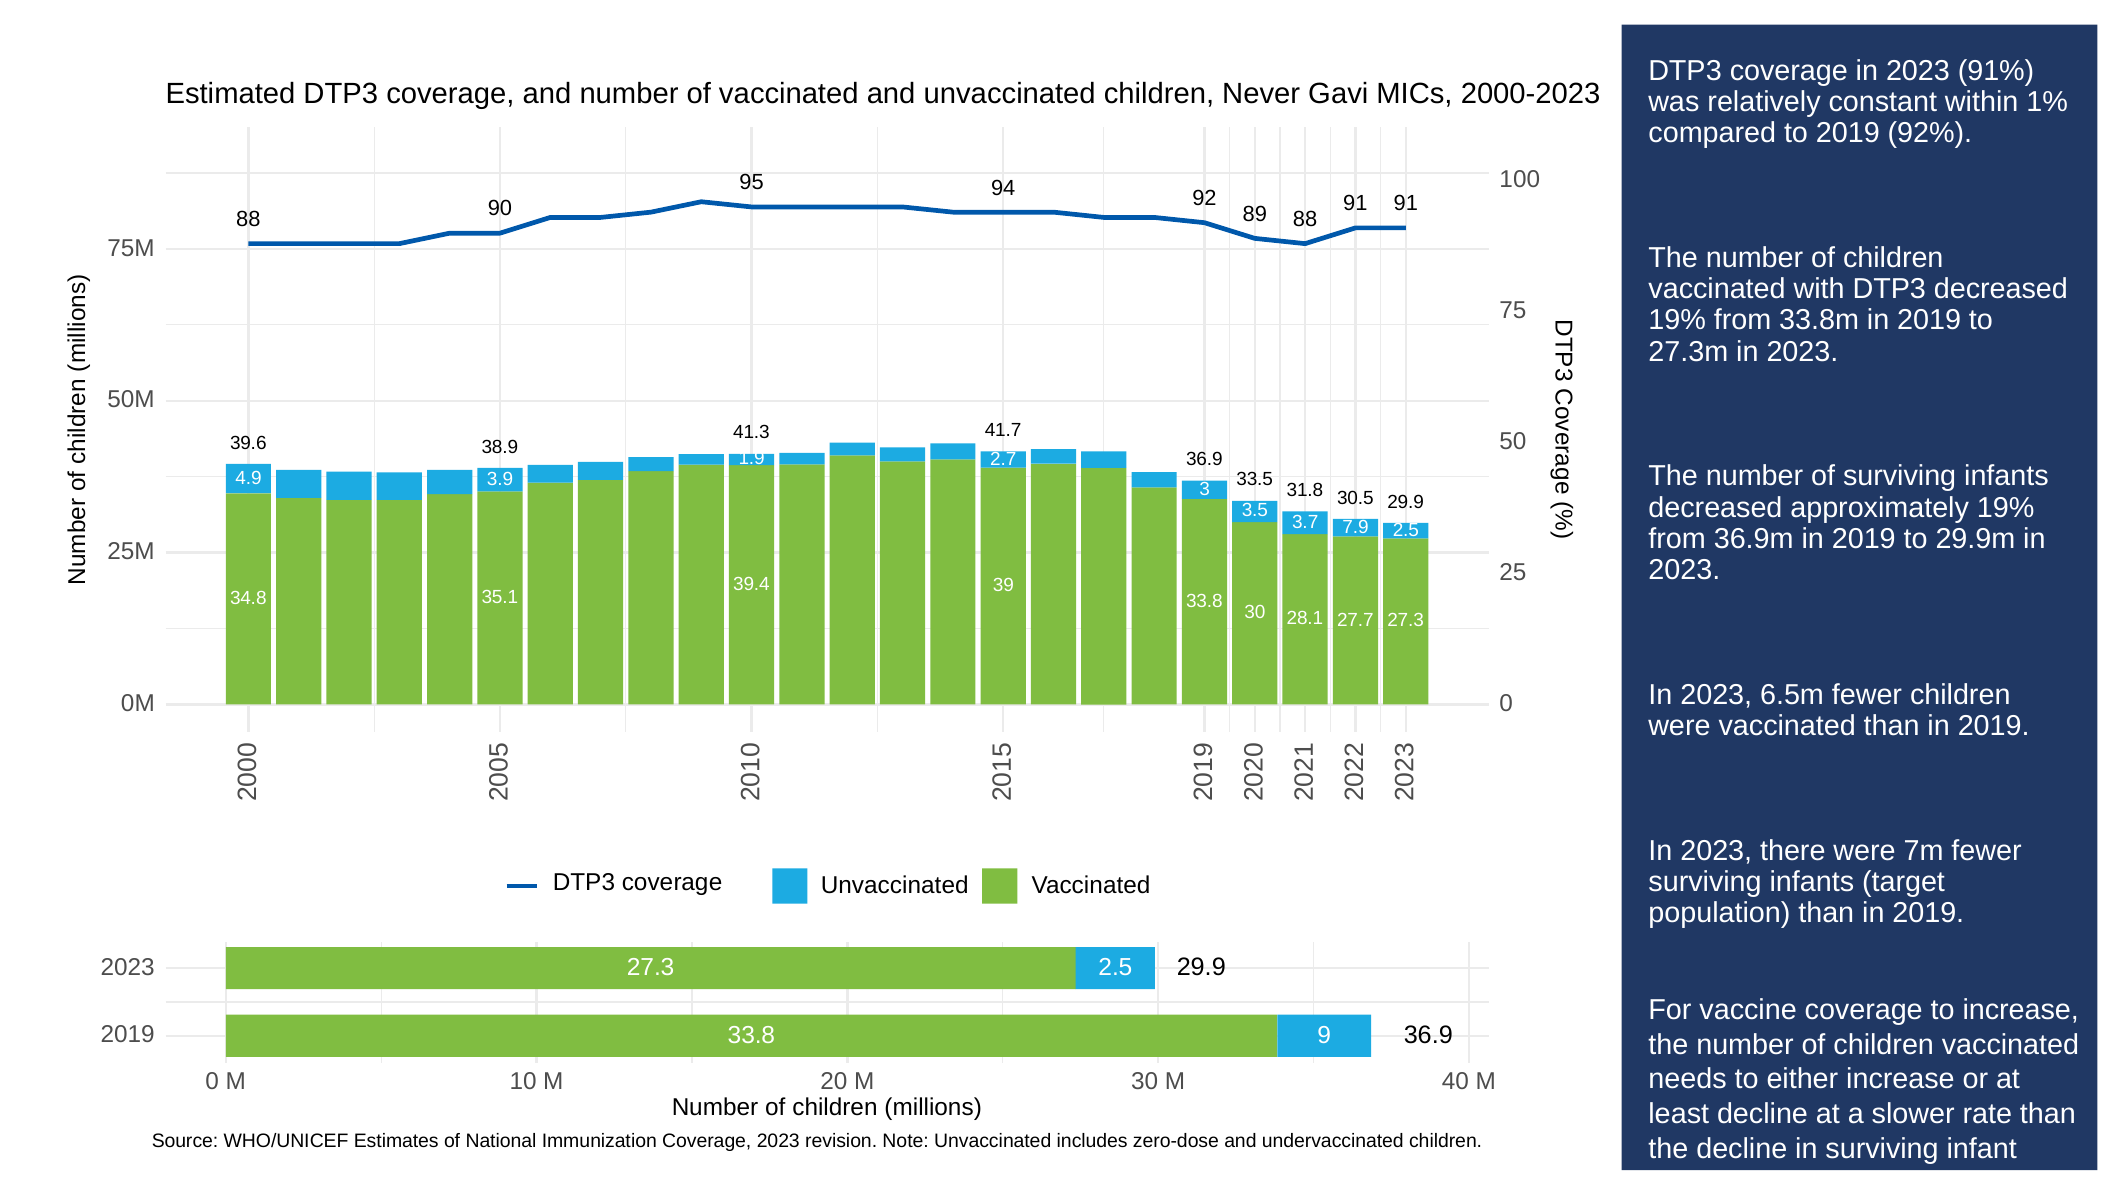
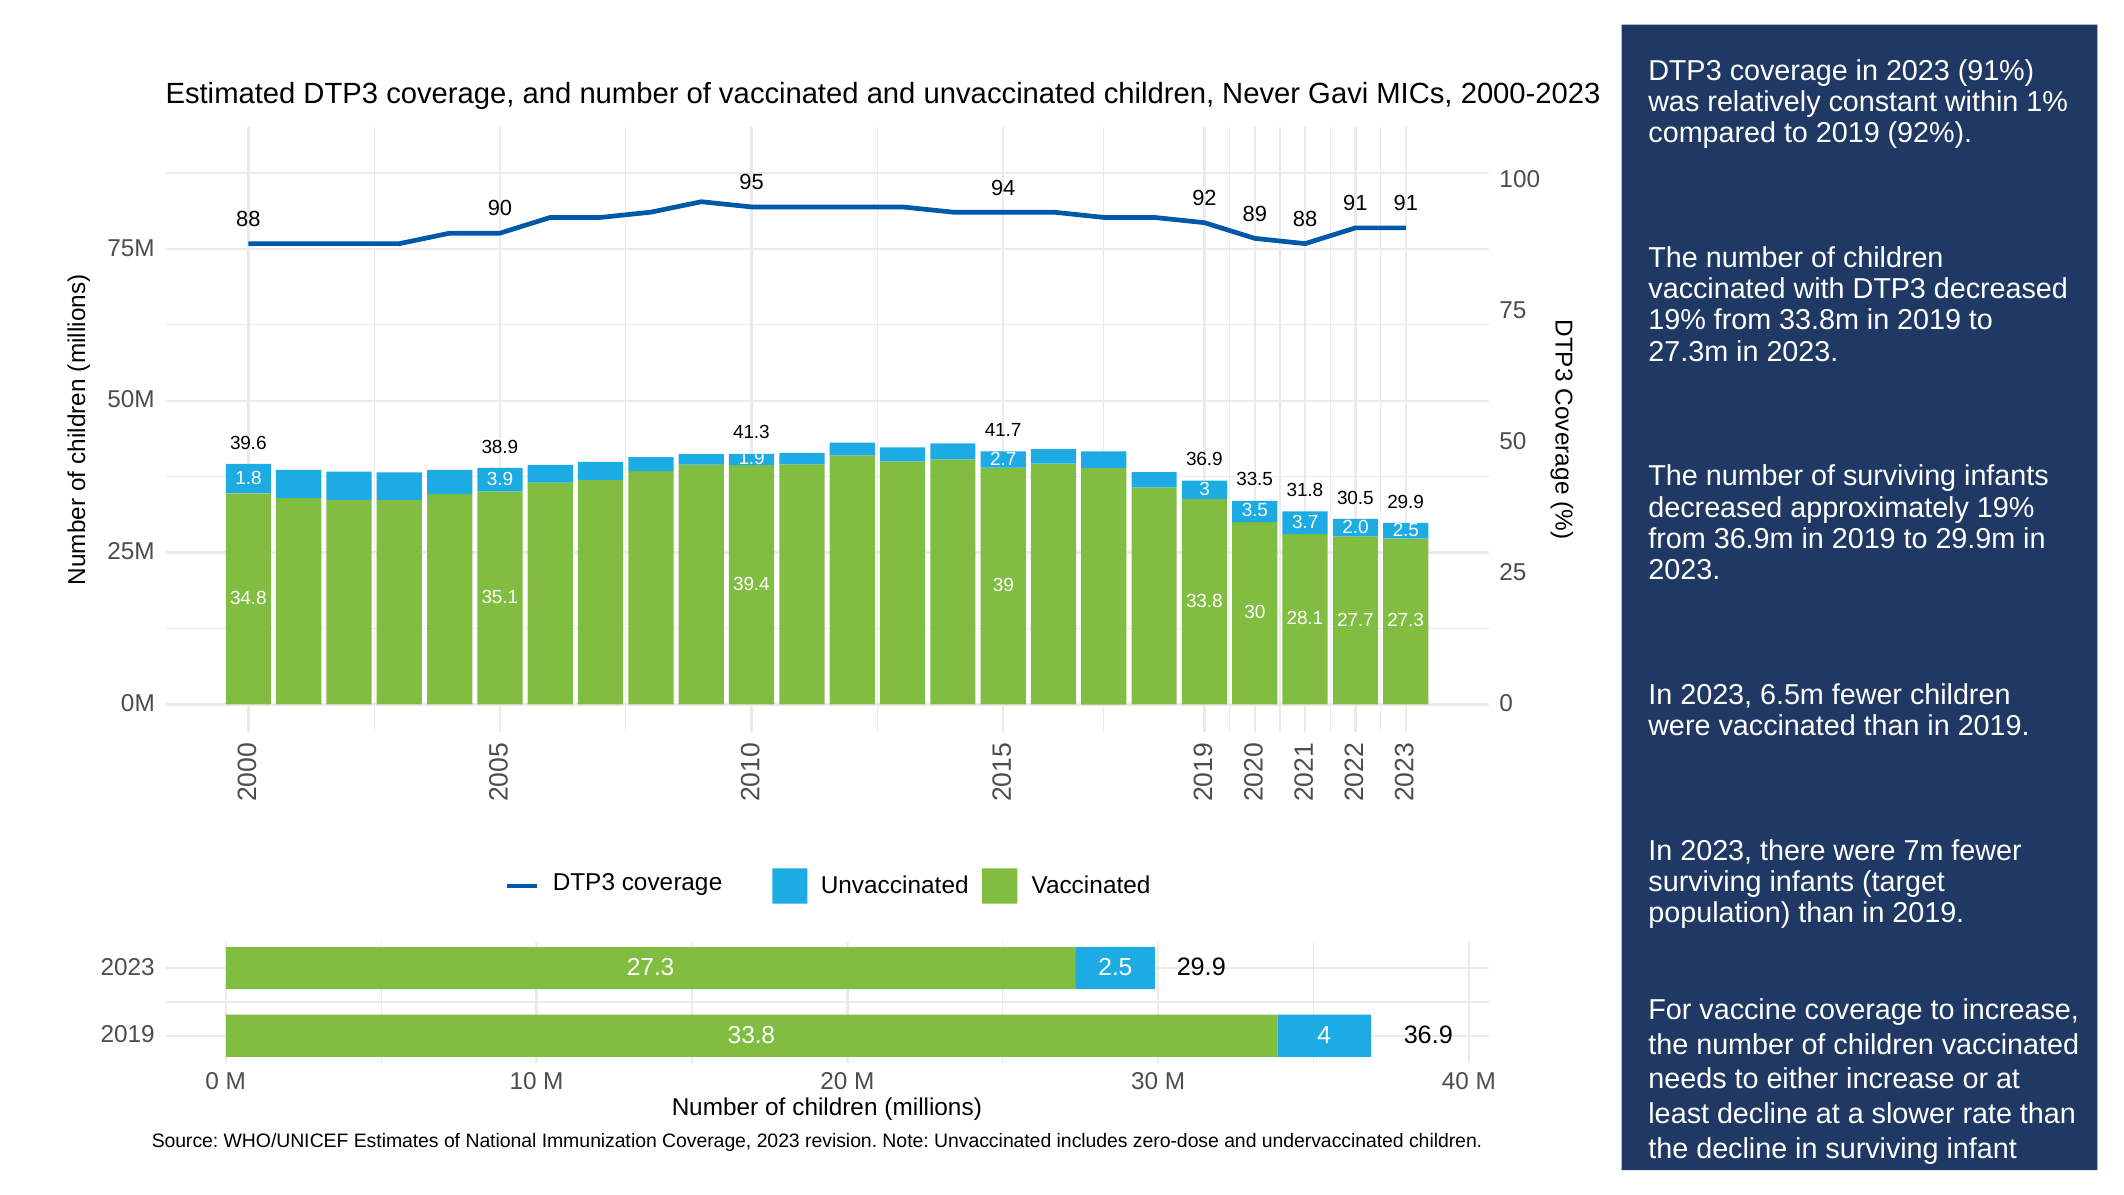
4.9: 4.9 -> 1.8
7.9: 7.9 -> 2.0
33.8 9: 9 -> 4
